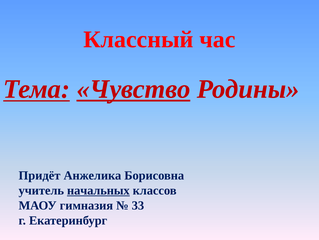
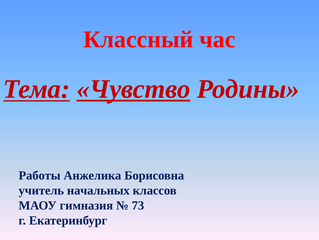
Придёт: Придёт -> Работы
начальных underline: present -> none
33: 33 -> 73
